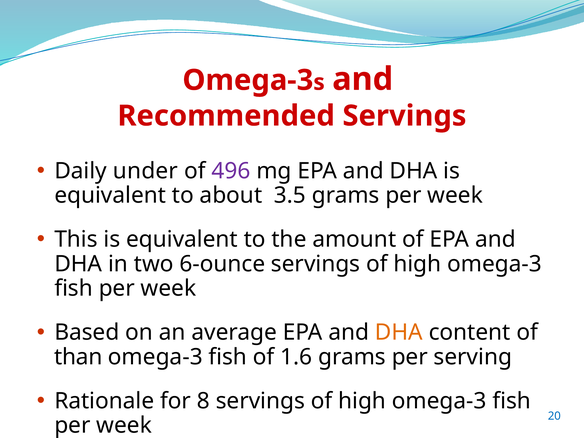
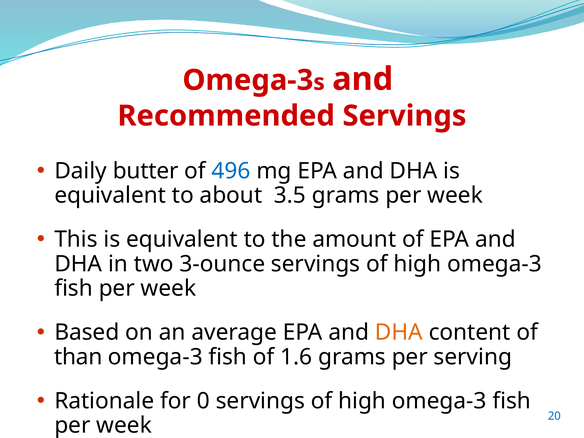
under: under -> butter
496 colour: purple -> blue
6-ounce: 6-ounce -> 3-ounce
8: 8 -> 0
